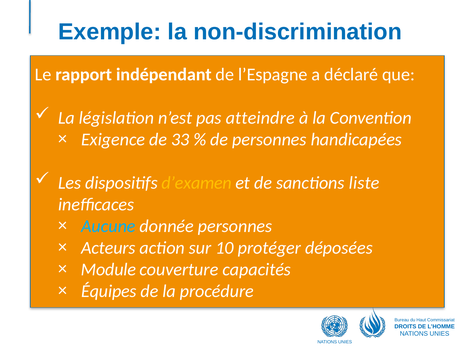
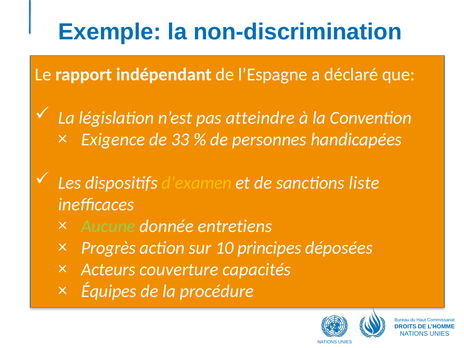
Aucune colour: light blue -> light green
donnée personnes: personnes -> entretiens
Acteurs: Acteurs -> Progrès
protéger: protéger -> principes
Module: Module -> Acteurs
